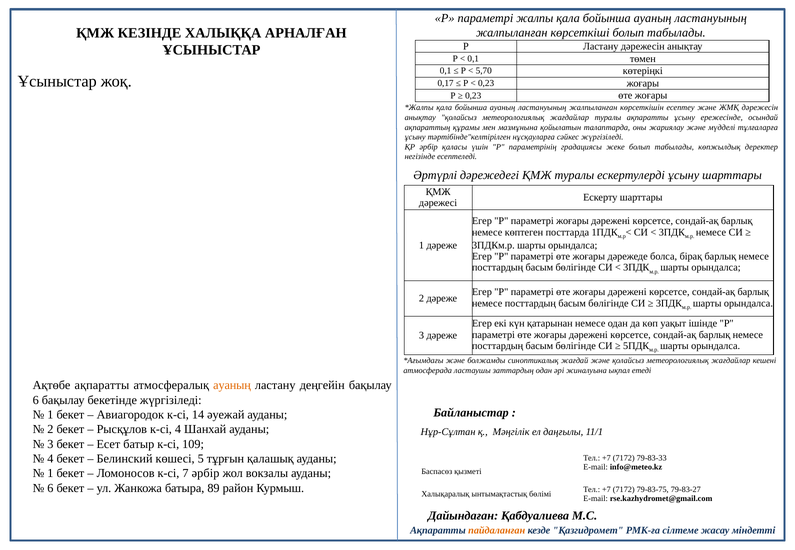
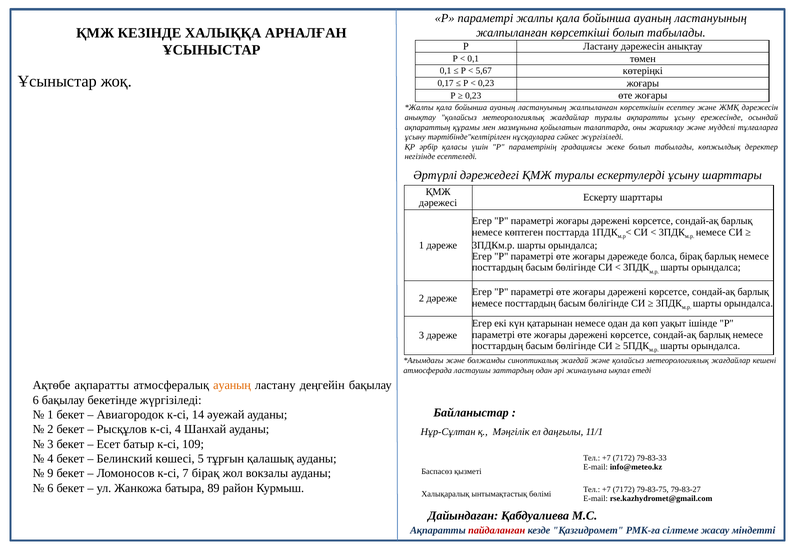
5,70: 5,70 -> 5,67
1 at (50, 474): 1 -> 9
7 әрбір: әрбір -> бірақ
пайдаланған colour: orange -> red
